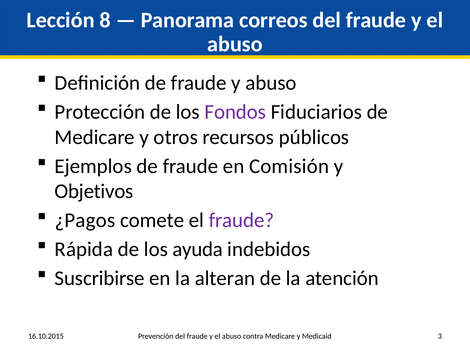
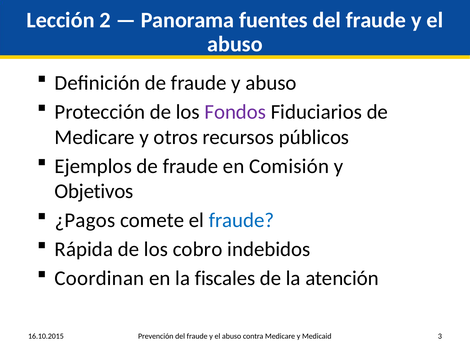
8: 8 -> 2
correos: correos -> fuentes
fraude at (241, 220) colour: purple -> blue
ayuda: ayuda -> cobro
Suscribirse: Suscribirse -> Coordinan
alteran: alteran -> fiscales
